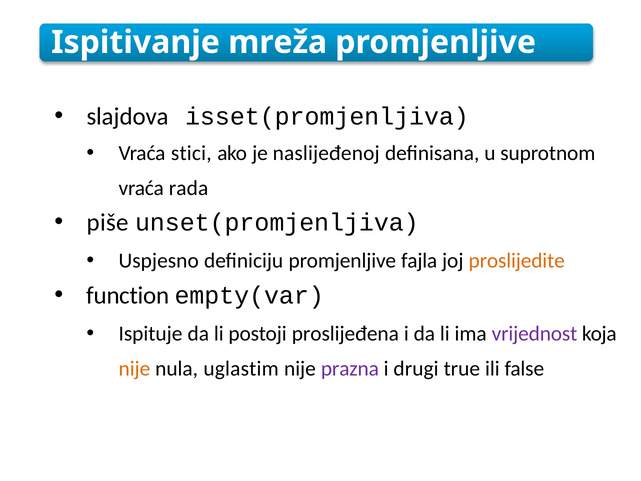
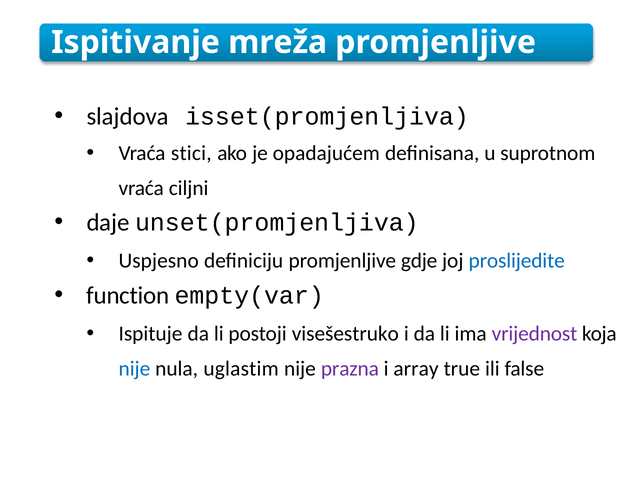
naslijeđenoj: naslijeđenoj -> opadajućem
rada: rada -> ciljni
piše: piše -> daje
fajla: fajla -> gdje
proslijedite colour: orange -> blue
proslijeđena: proslijeđena -> visešestruko
nije at (134, 369) colour: orange -> blue
drugi: drugi -> array
